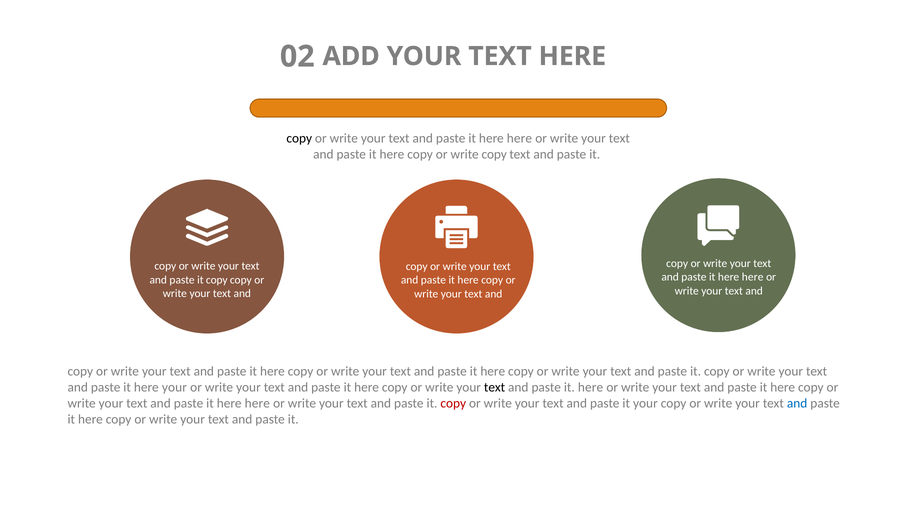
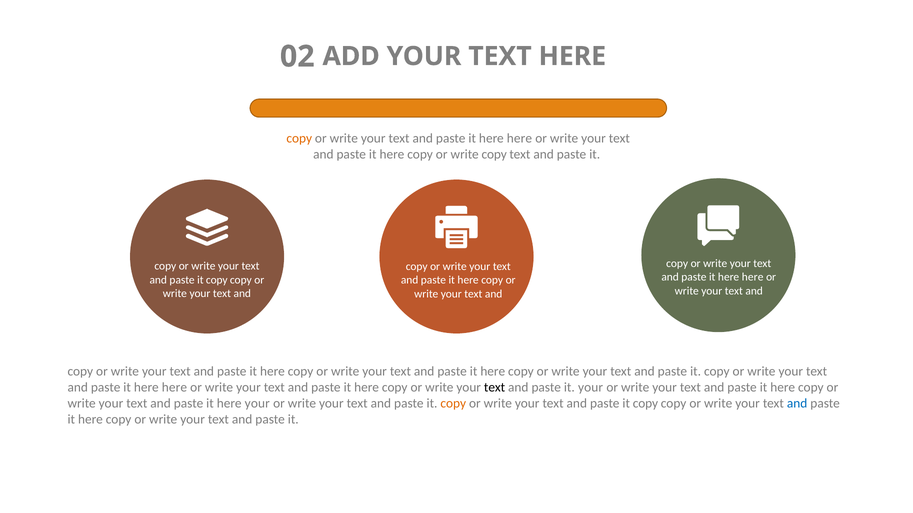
copy at (299, 139) colour: black -> orange
your at (174, 388): your -> here
here at (591, 388): here -> your
here at (257, 404): here -> your
copy at (453, 404) colour: red -> orange
your at (645, 404): your -> copy
